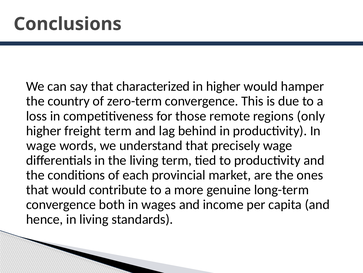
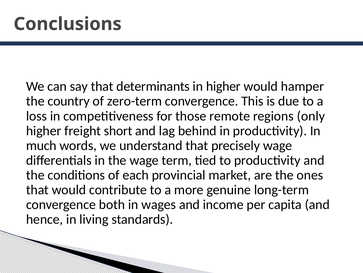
characterized: characterized -> determinants
freight term: term -> short
wage at (41, 145): wage -> much
the living: living -> wage
